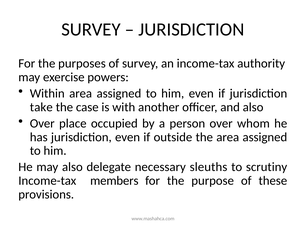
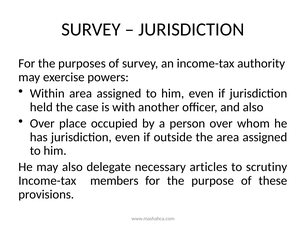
take: take -> held
sleuths: sleuths -> articles
